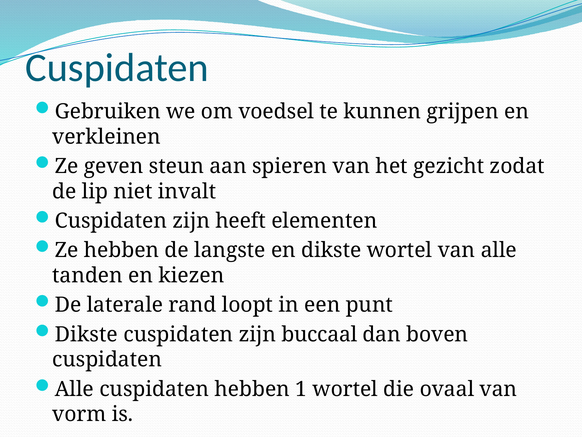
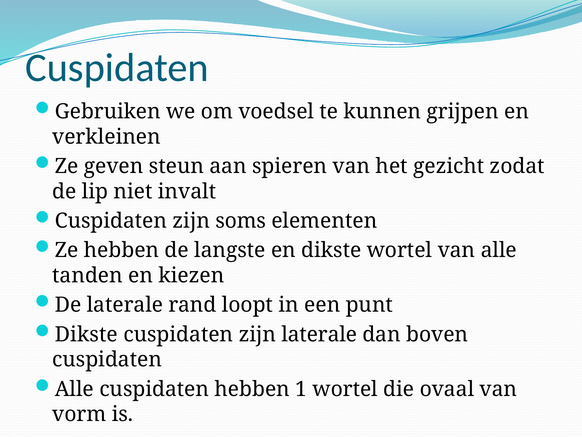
heeft: heeft -> soms
zijn buccaal: buccaal -> laterale
